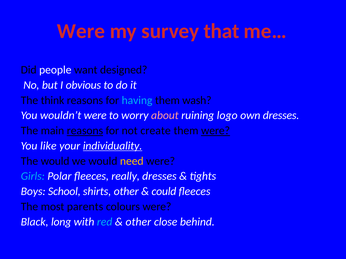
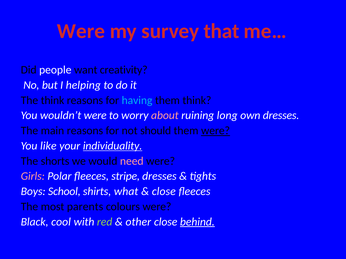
designed: designed -> creativity
obvious: obvious -> helping
them wash: wash -> think
logo: logo -> long
reasons at (85, 131) underline: present -> none
create: create -> should
The would: would -> shorts
need colour: yellow -> pink
Girls colour: light blue -> pink
really: really -> stripe
shirts other: other -> what
could at (164, 192): could -> close
long: long -> cool
red colour: light blue -> light green
behind underline: none -> present
